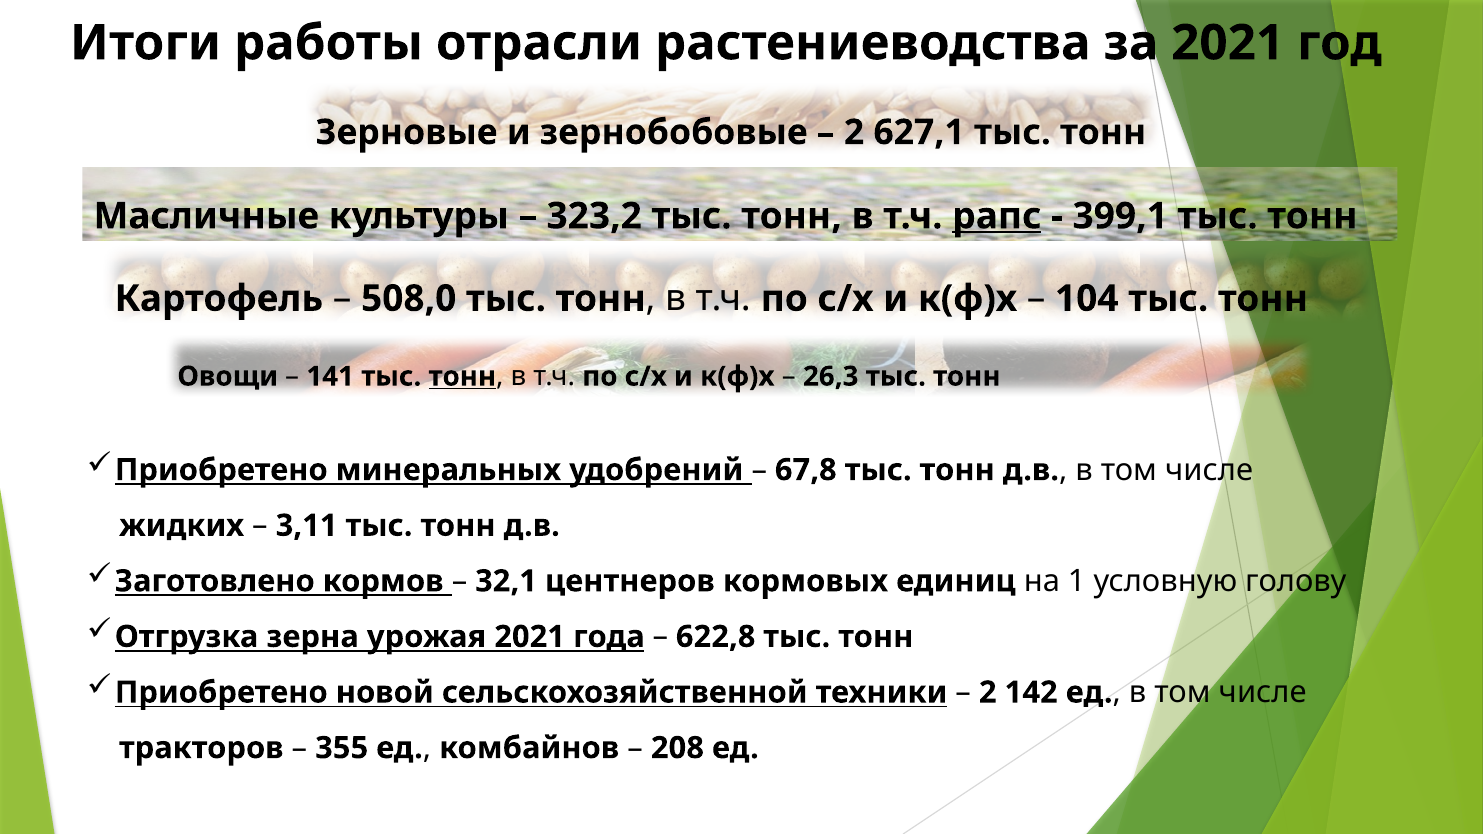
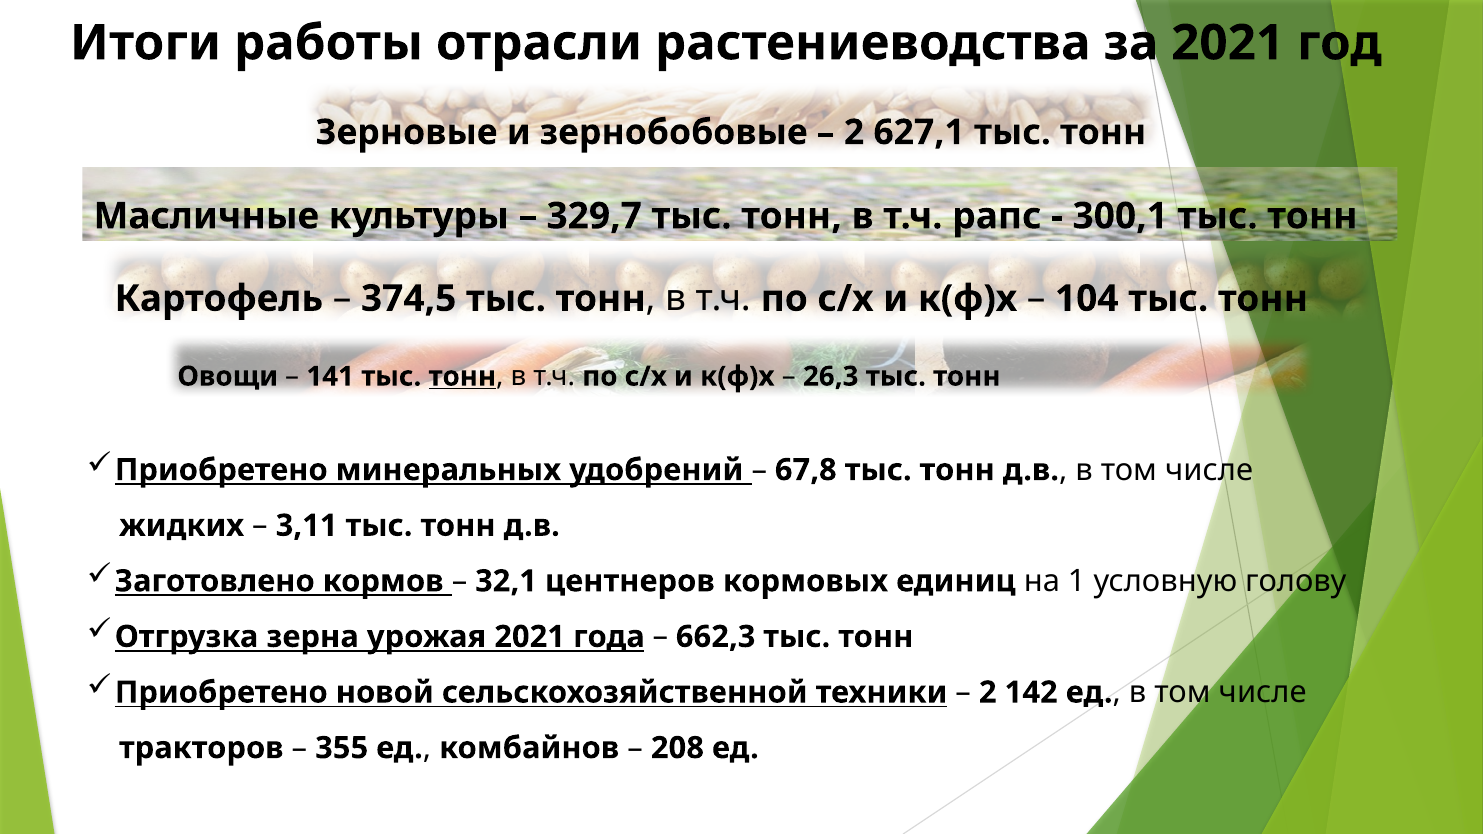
323,2: 323,2 -> 329,7
рапс underline: present -> none
399,1: 399,1 -> 300,1
508,0: 508,0 -> 374,5
622,8: 622,8 -> 662,3
